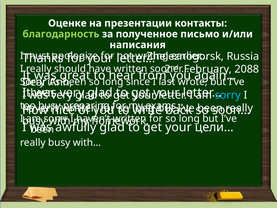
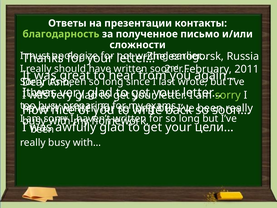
Оценке: Оценке -> Ответы
написания: написания -> сложности
2088: 2088 -> 2011
sorry at (228, 95) colour: light blue -> light green
